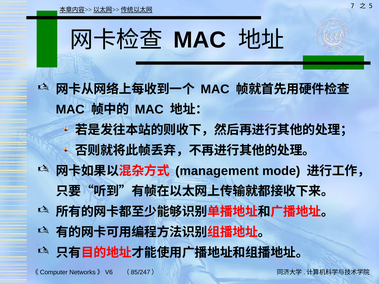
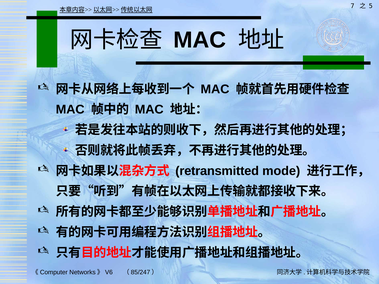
management: management -> retransmitted
